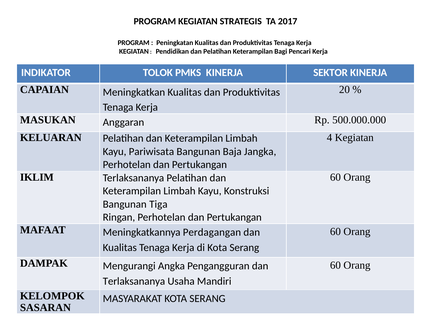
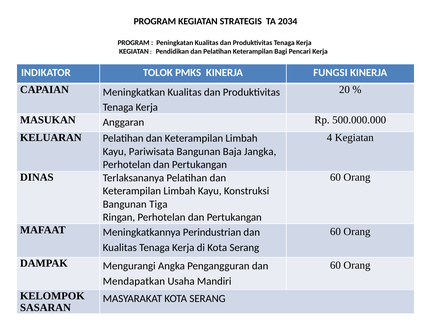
2017: 2017 -> 2034
SEKTOR: SEKTOR -> FUNGSI
IKLIM: IKLIM -> DINAS
Perdagangan: Perdagangan -> Perindustrian
Terlaksananya at (134, 281): Terlaksananya -> Mendapatkan
